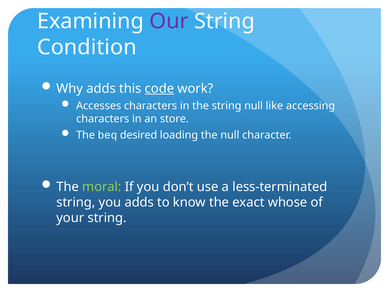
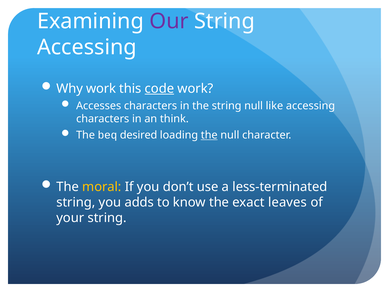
Condition at (87, 47): Condition -> Accessing
Why adds: adds -> work
store: store -> think
the at (209, 135) underline: none -> present
moral colour: light green -> yellow
whose: whose -> leaves
